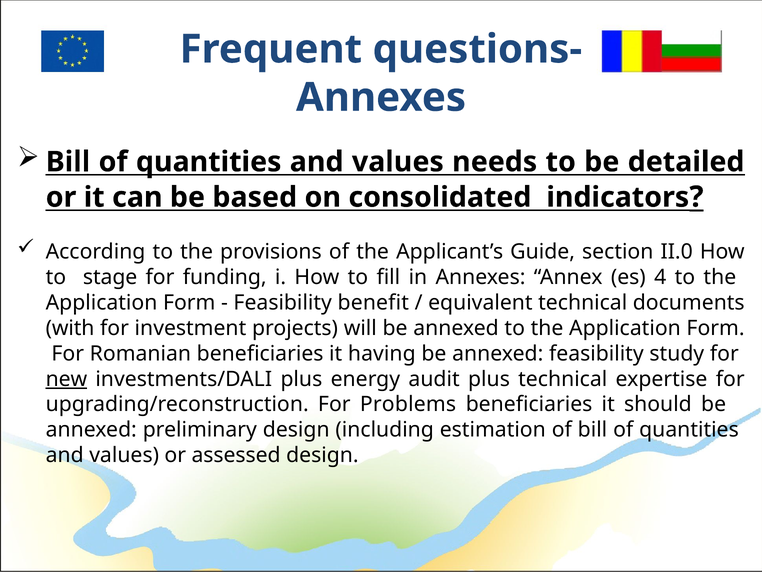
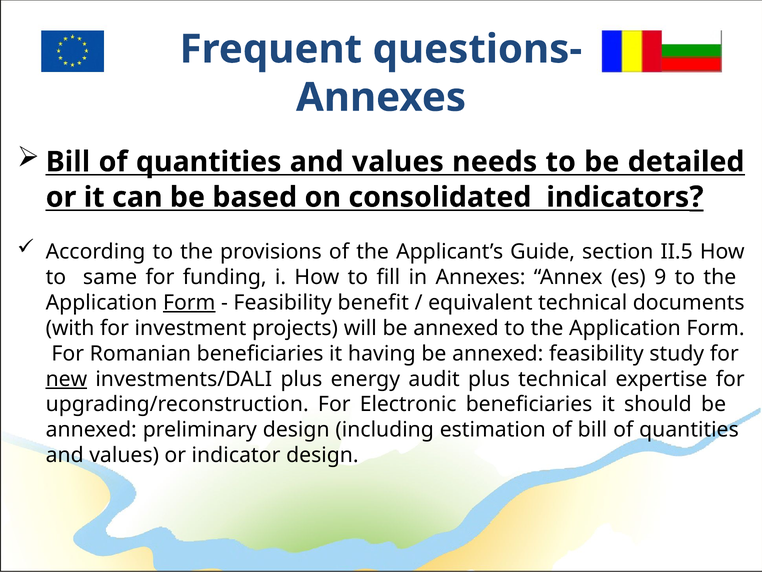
II.0: II.0 -> II.5
stage: stage -> same
4: 4 -> 9
Form at (189, 302) underline: none -> present
Problems: Problems -> Electronic
assessed: assessed -> indicator
